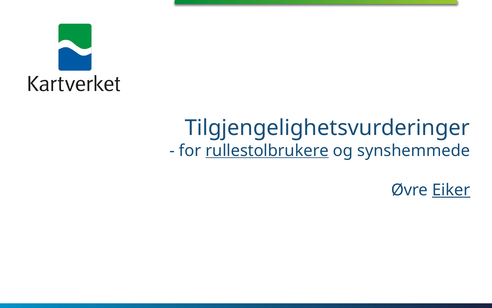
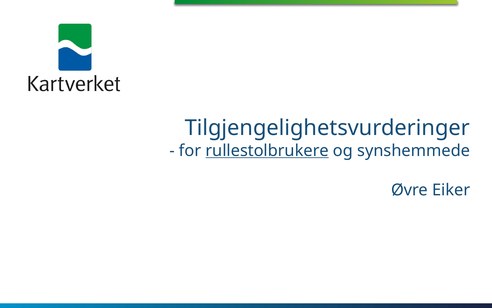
Eiker underline: present -> none
